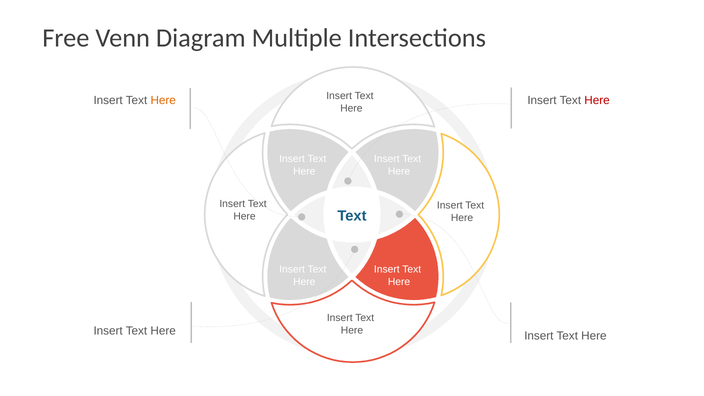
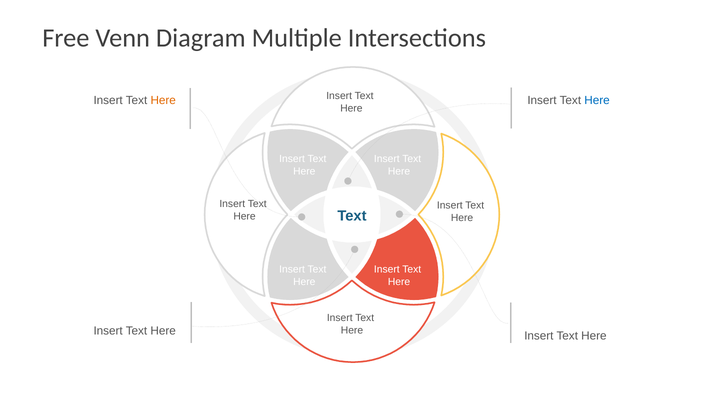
Here at (597, 100) colour: red -> blue
